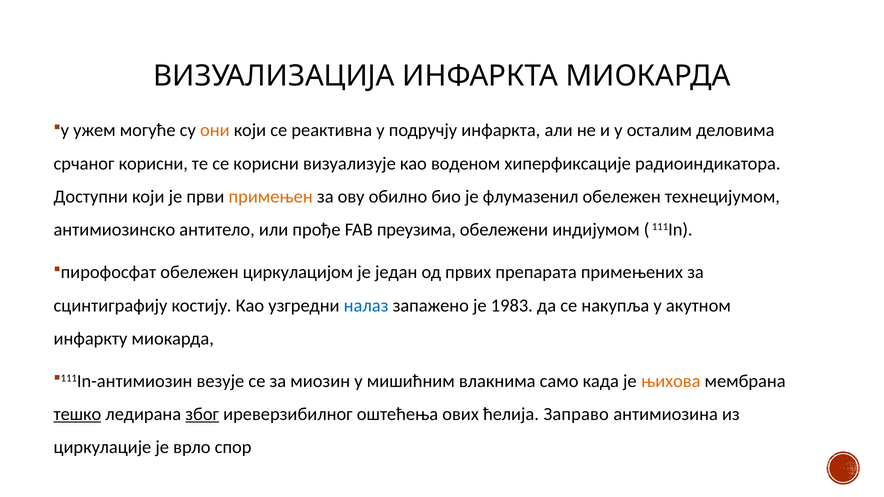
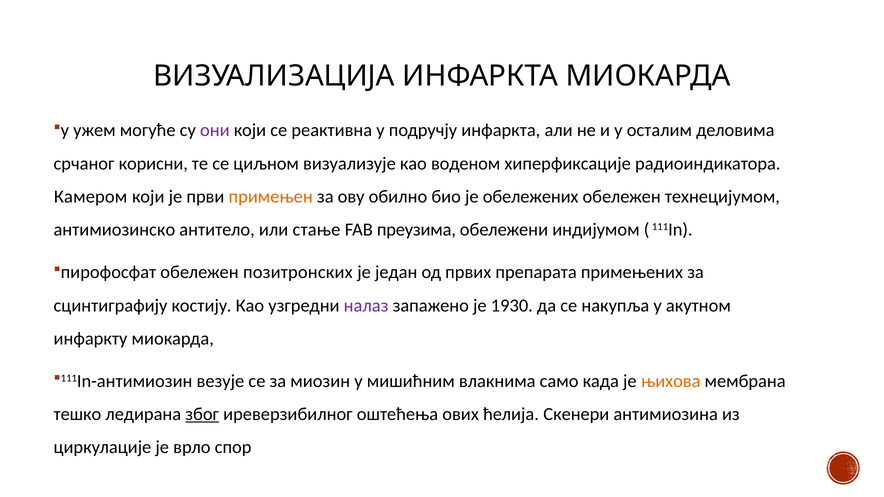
они colour: orange -> purple
се корисни: корисни -> циљном
Доступни: Доступни -> Камером
флумазенил: флумазенил -> обележених
прође: прође -> стање
циркулацијом: циркулацијом -> позитронских
налаз colour: blue -> purple
1983: 1983 -> 1930
тешко underline: present -> none
Заправо: Заправо -> Скенери
